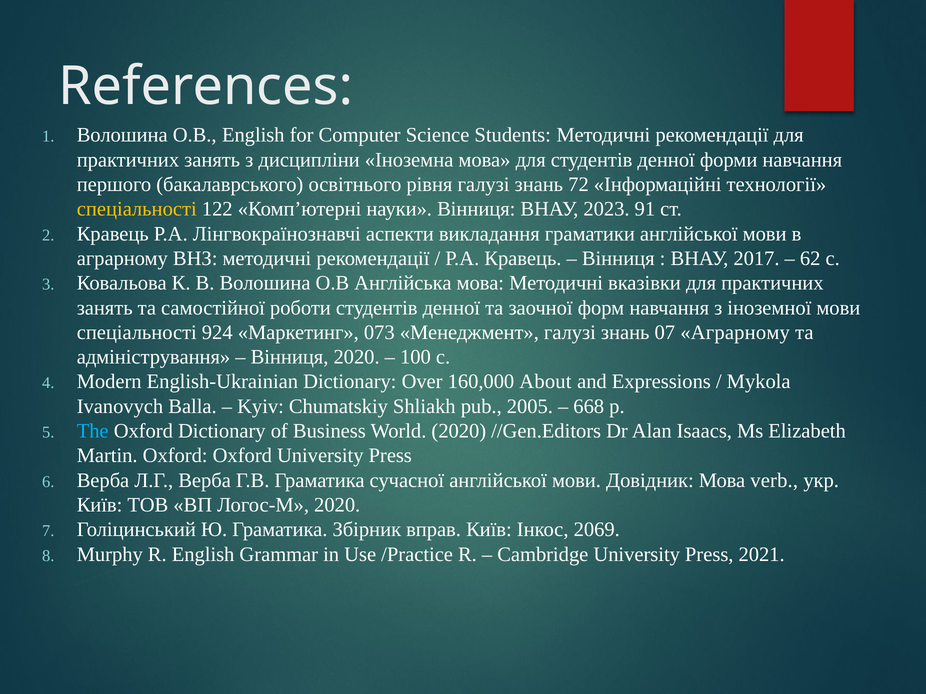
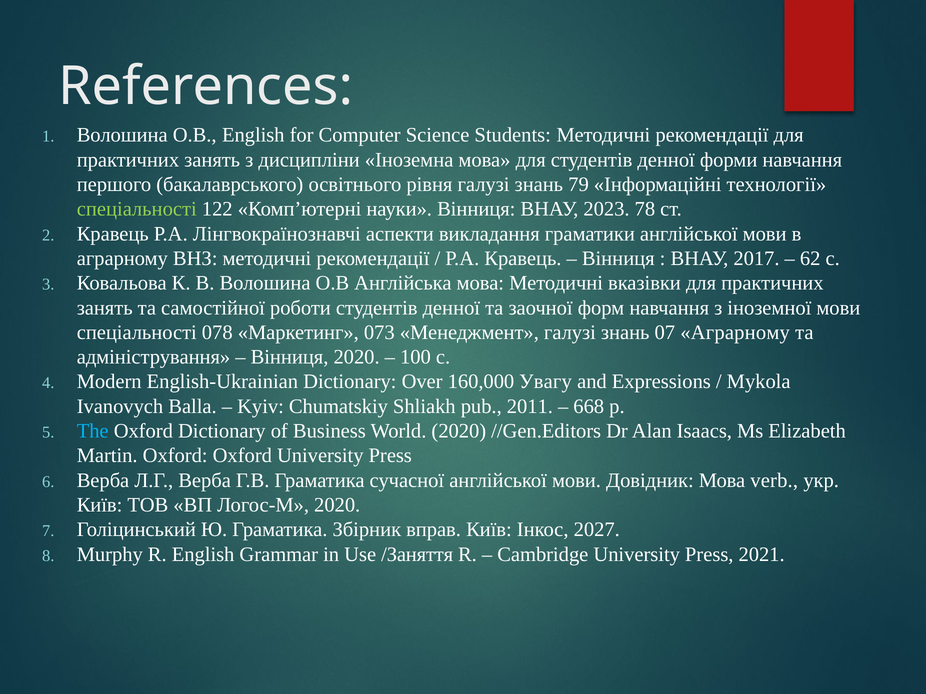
72: 72 -> 79
спеціальності at (137, 209) colour: yellow -> light green
91: 91 -> 78
924: 924 -> 078
About: About -> Увагу
2005: 2005 -> 2011
2069: 2069 -> 2027
/Practice: /Practice -> /Заняття
